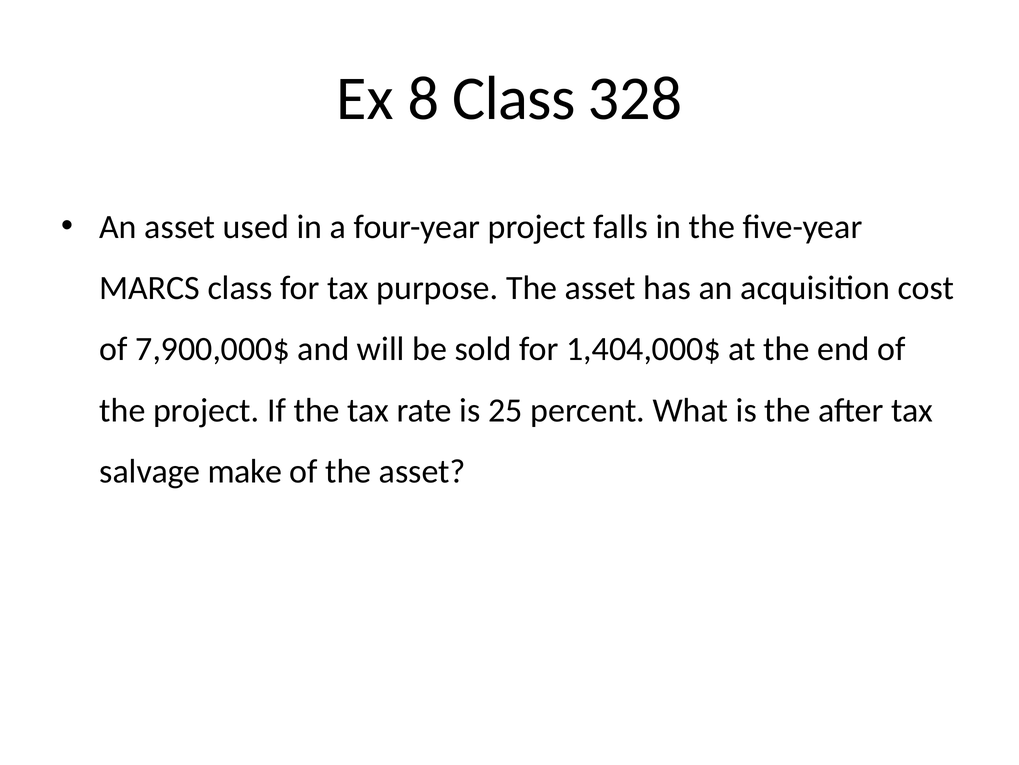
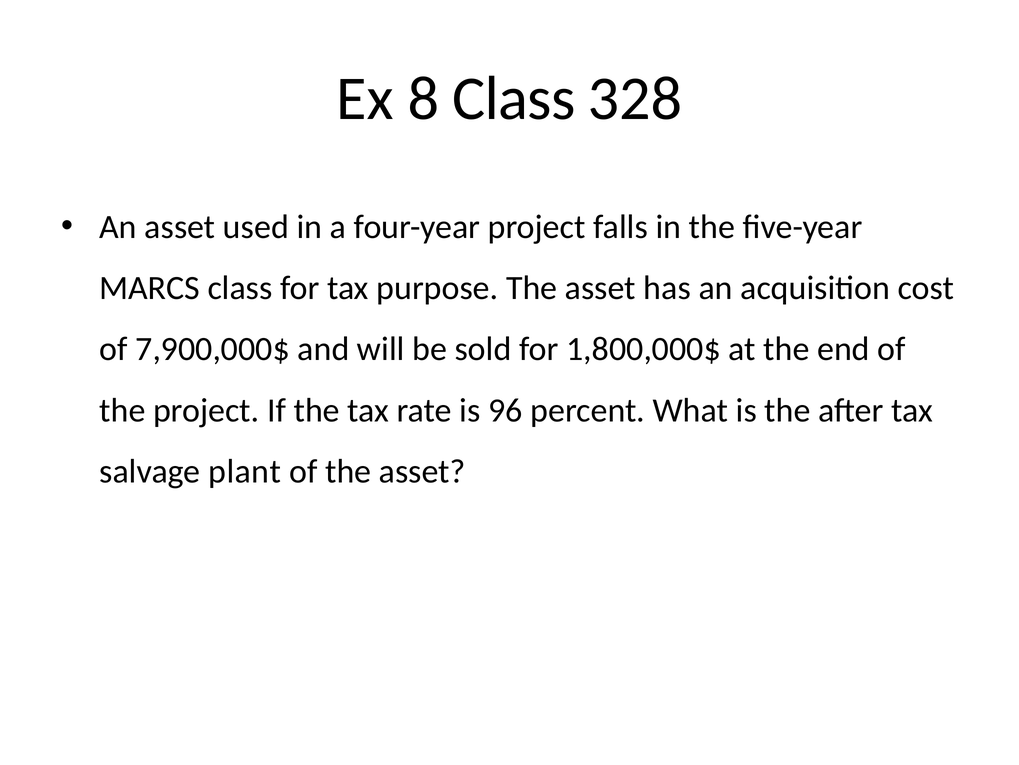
1,404,000$: 1,404,000$ -> 1,800,000$
25: 25 -> 96
make: make -> plant
